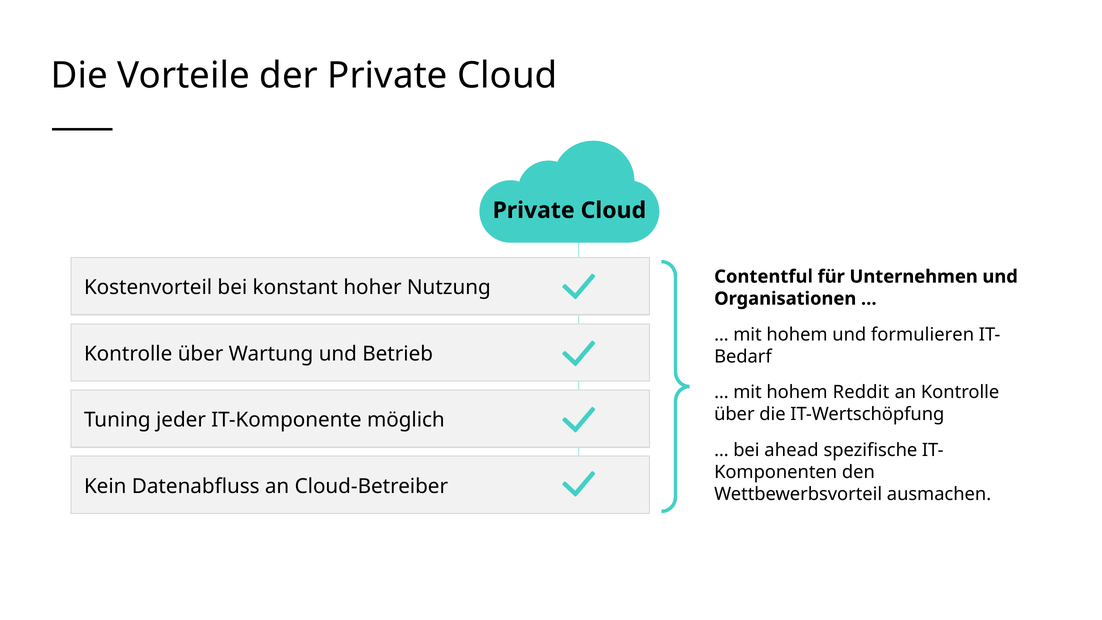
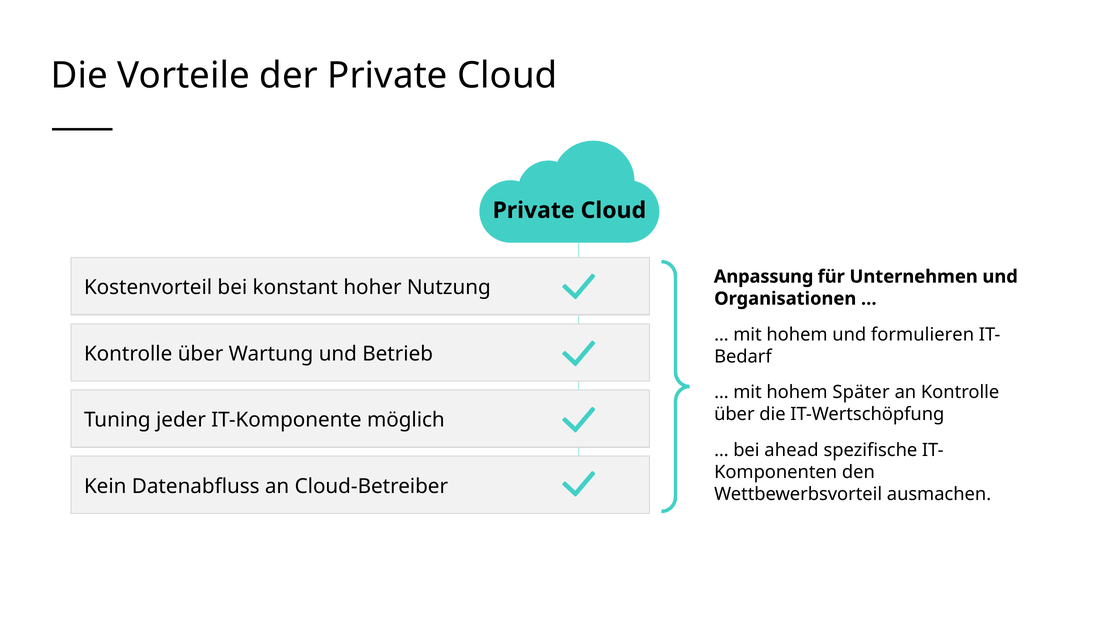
Contentful: Contentful -> Anpassung
Reddit: Reddit -> Später
